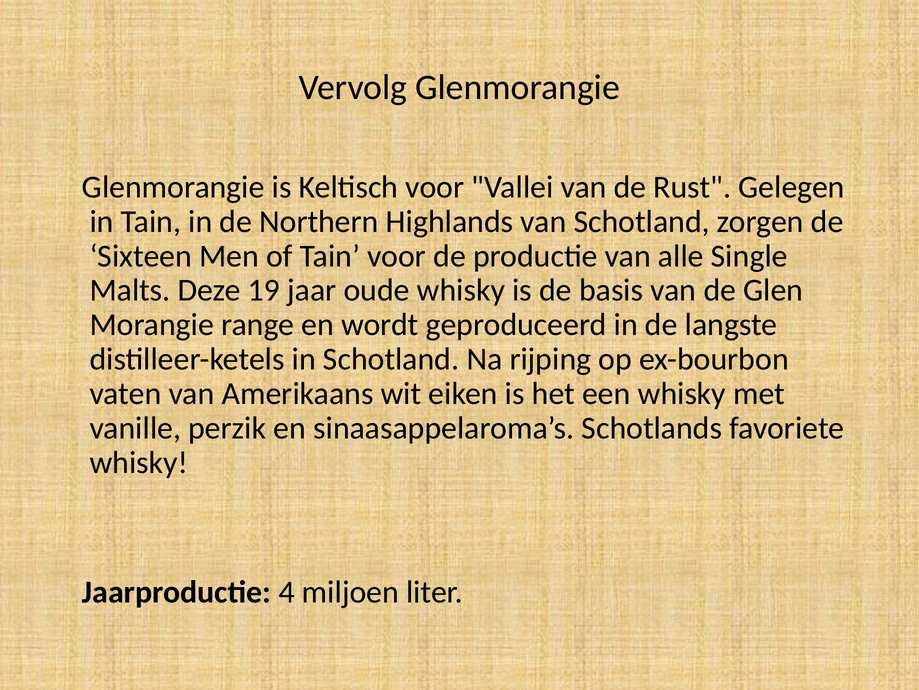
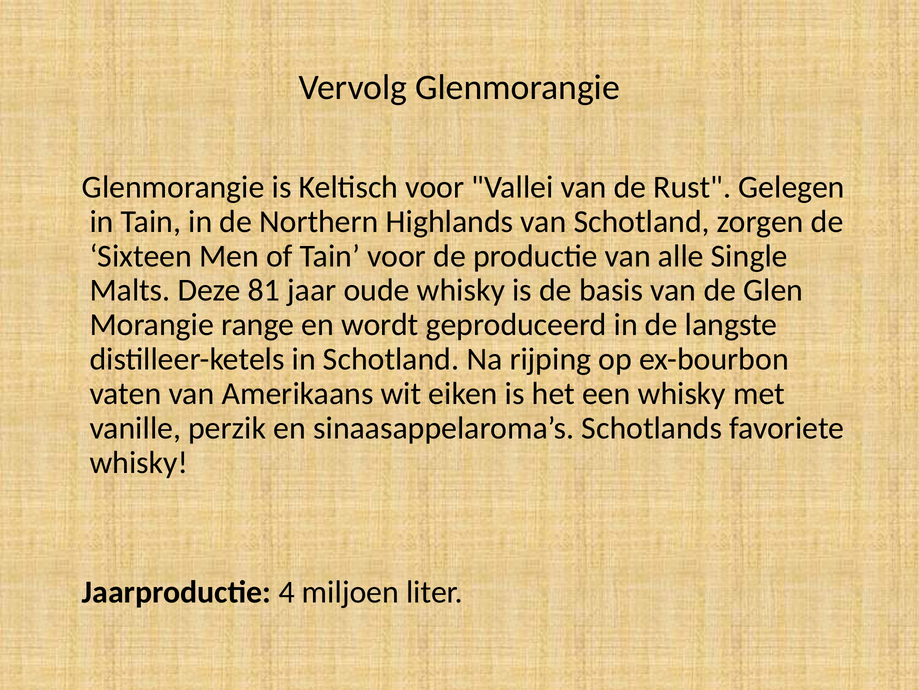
19: 19 -> 81
